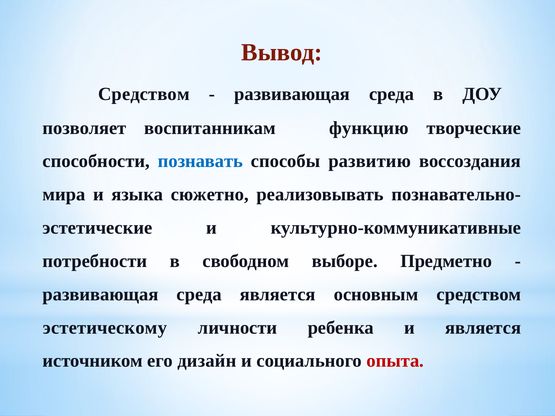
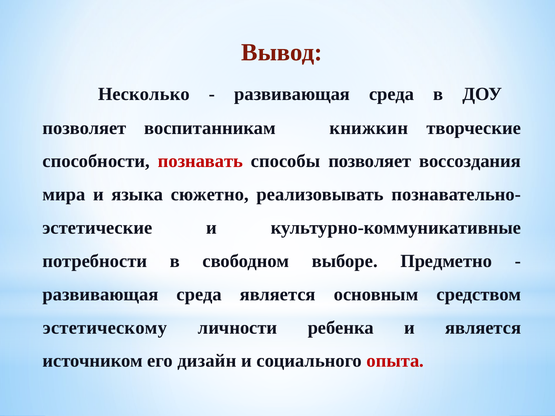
Средством at (144, 94): Средством -> Несколько
функцию: функцию -> книжкин
познавать colour: blue -> red
способы развитию: развитию -> позволяет
